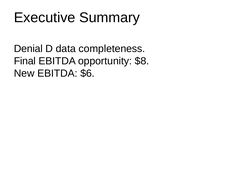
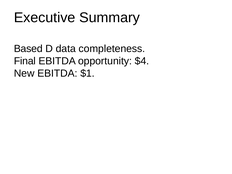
Denial: Denial -> Based
$8: $8 -> $4
$6: $6 -> $1
